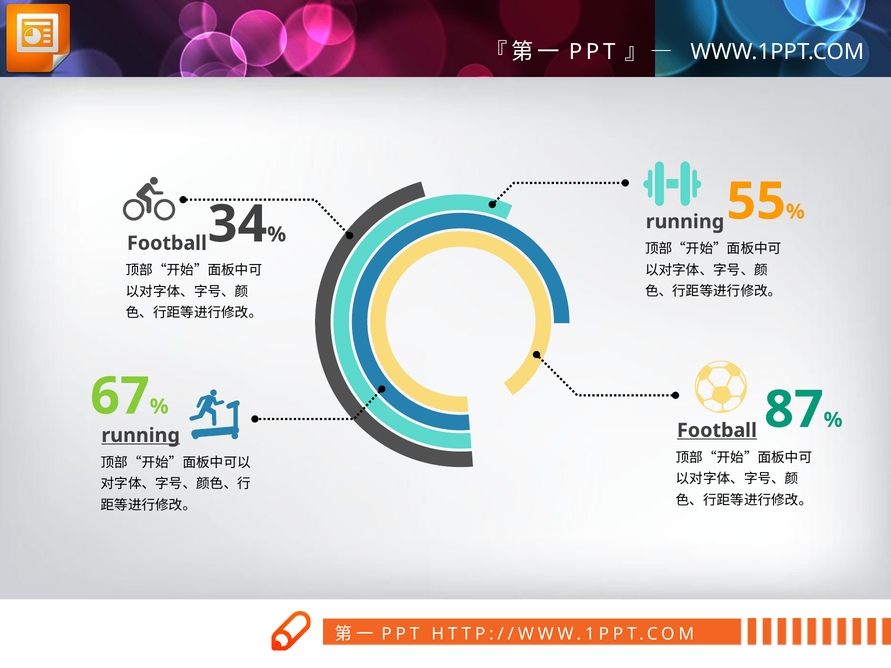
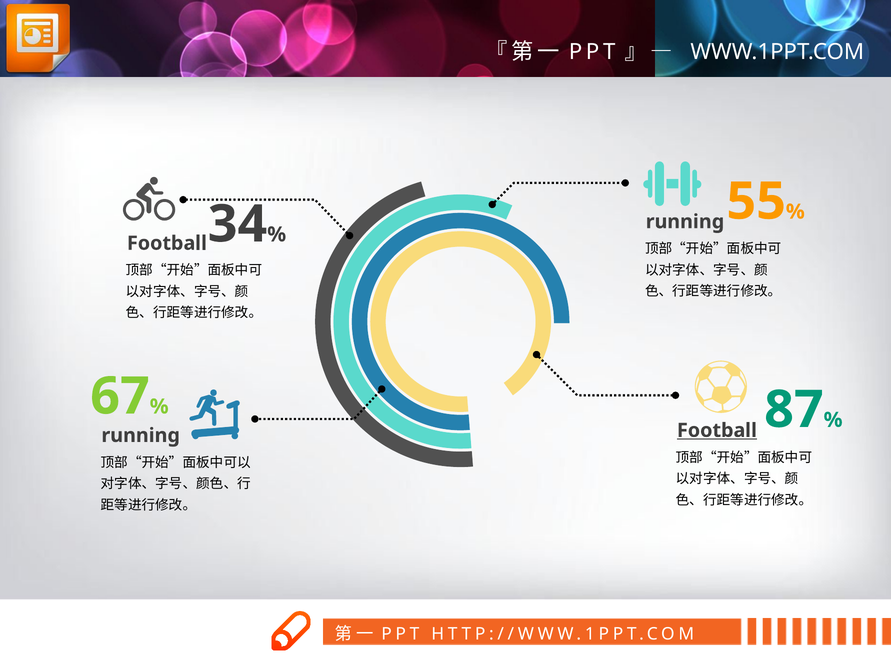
running at (141, 436) underline: present -> none
